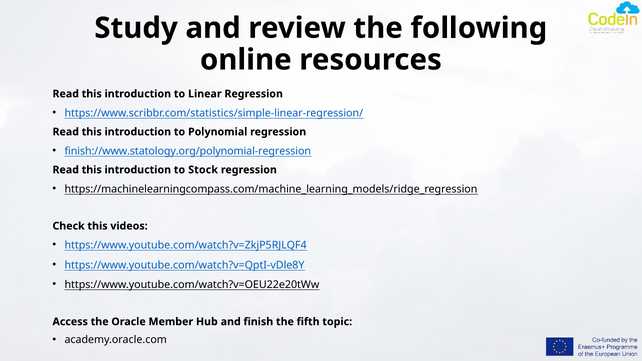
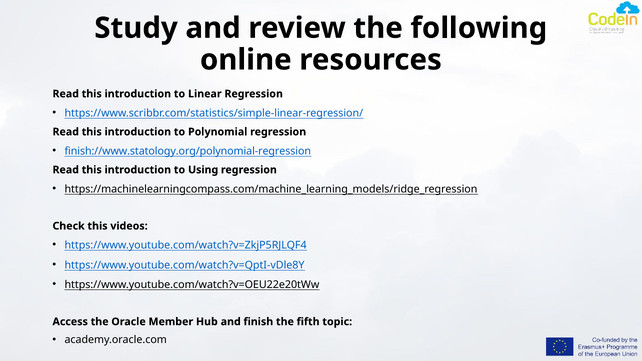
Stock: Stock -> Using
